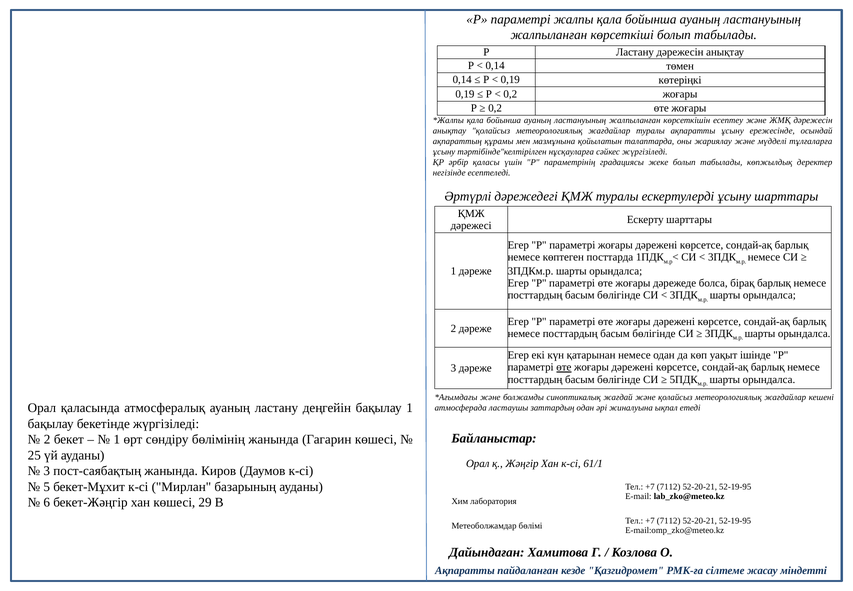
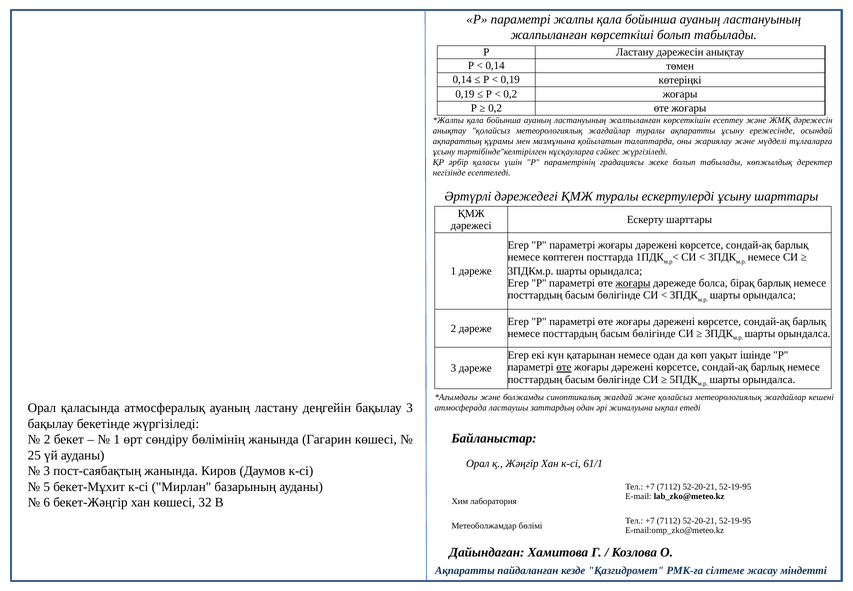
жоғары at (633, 283) underline: none -> present
бақылау 1: 1 -> 3
29: 29 -> 32
